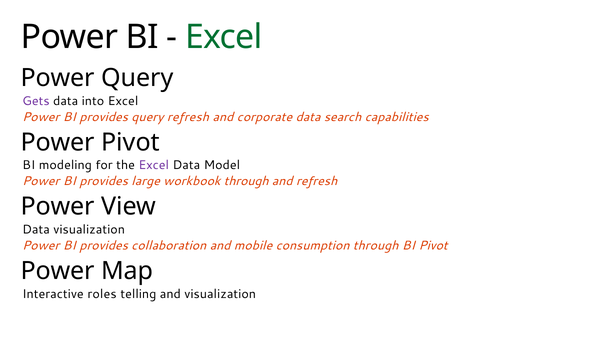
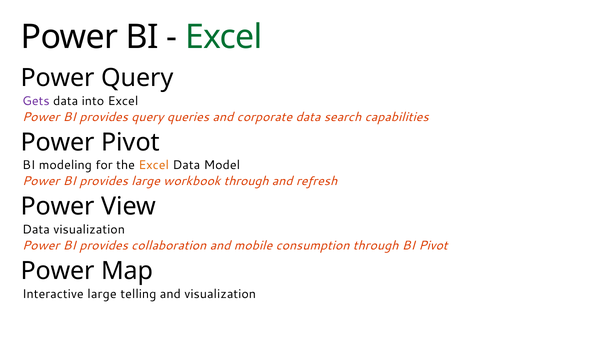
query refresh: refresh -> queries
Excel at (154, 165) colour: purple -> orange
Interactive roles: roles -> large
